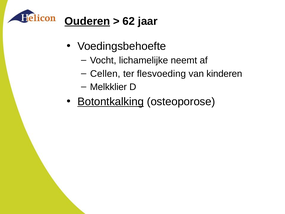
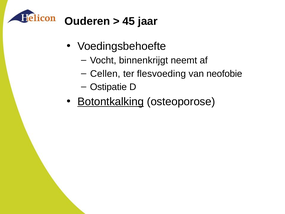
Ouderen underline: present -> none
62: 62 -> 45
lichamelijke: lichamelijke -> binnenkrijgt
kinderen: kinderen -> neofobie
Melkklier: Melkklier -> Ostipatie
